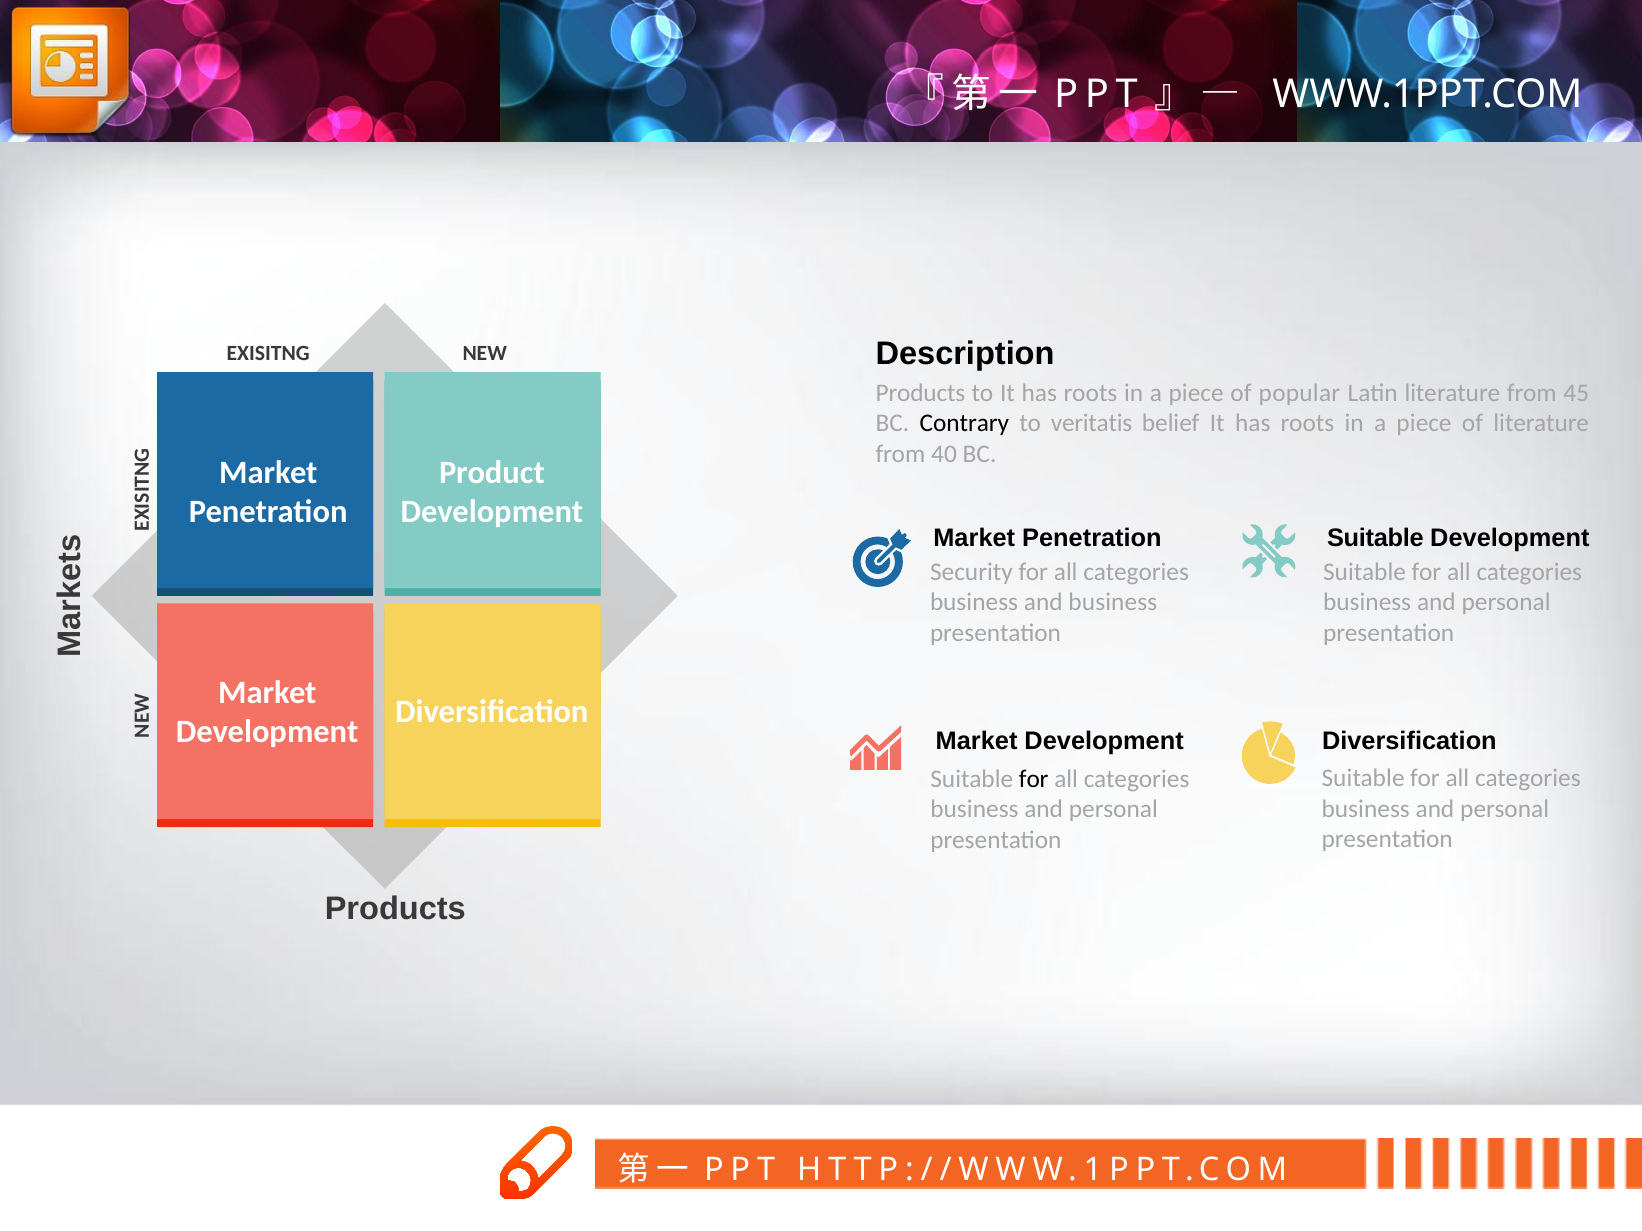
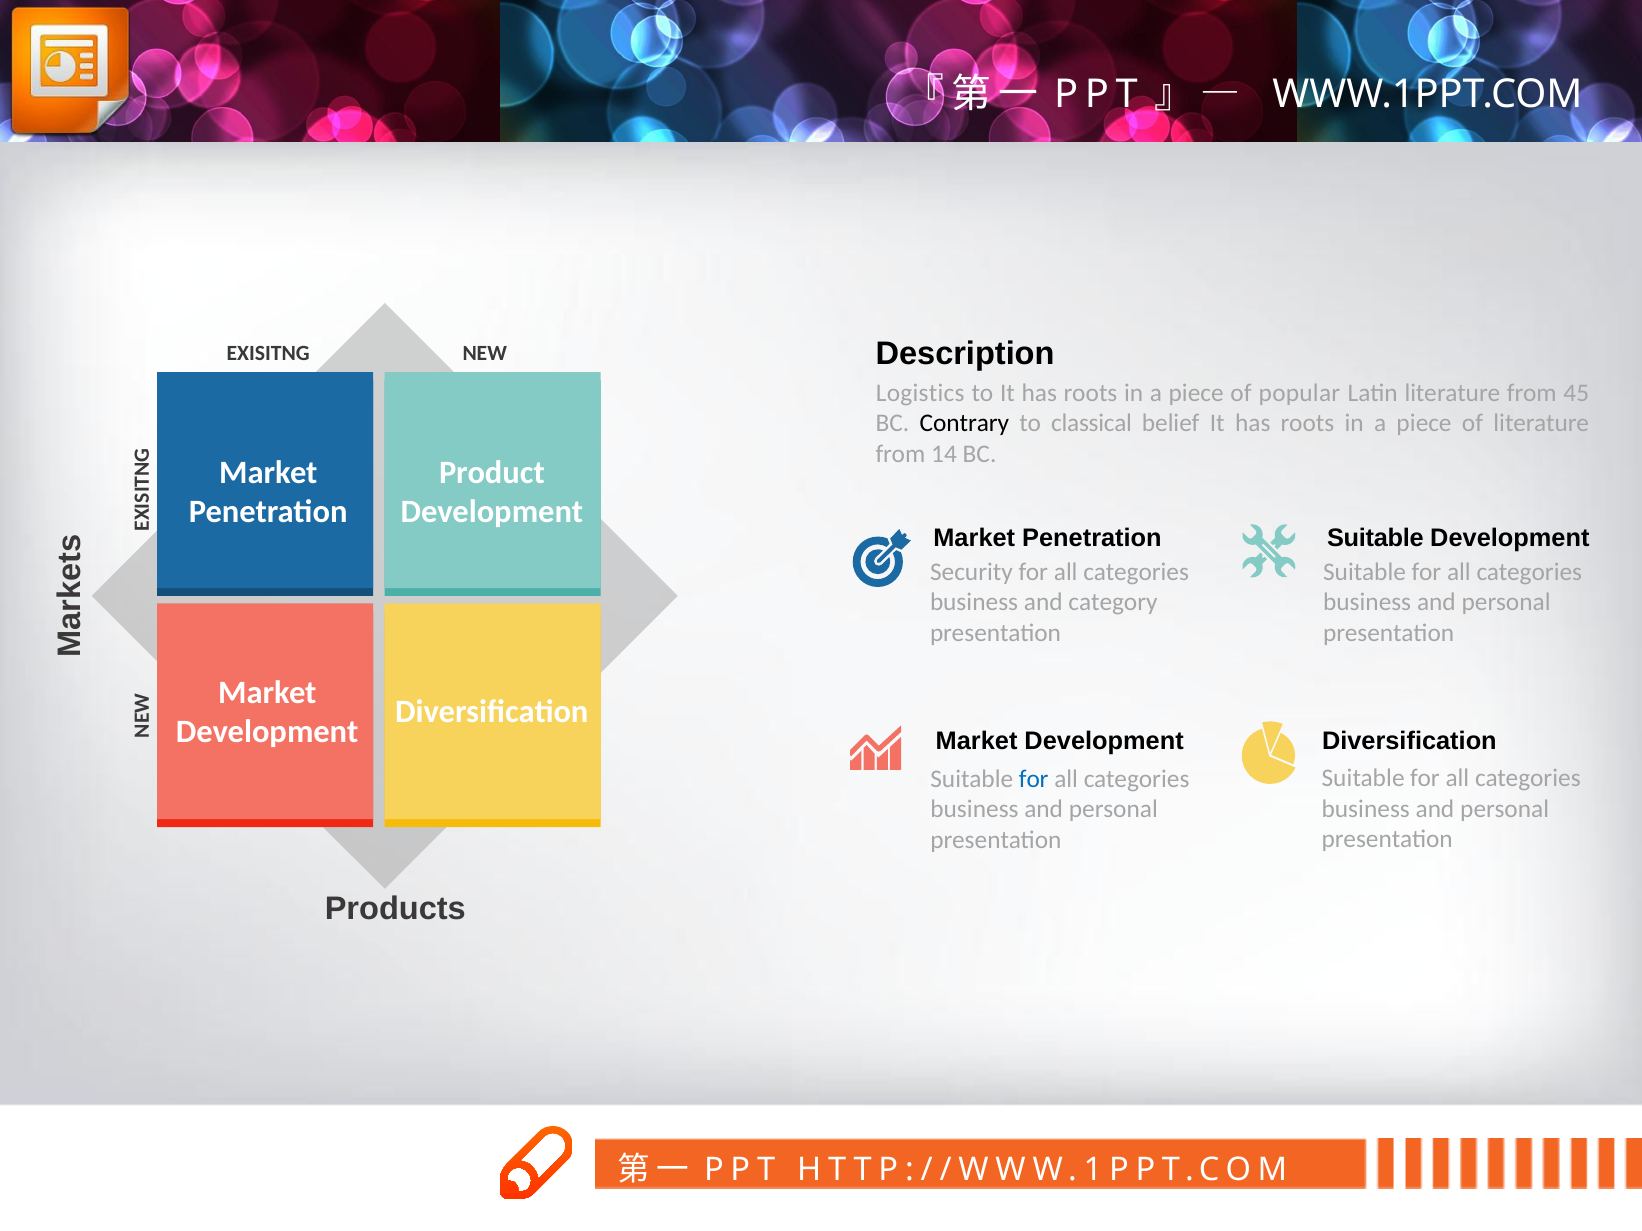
Products at (920, 393): Products -> Logistics
veritatis: veritatis -> classical
40: 40 -> 14
and business: business -> category
for at (1034, 779) colour: black -> blue
